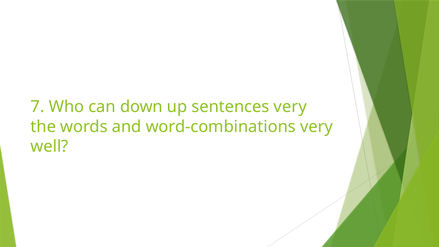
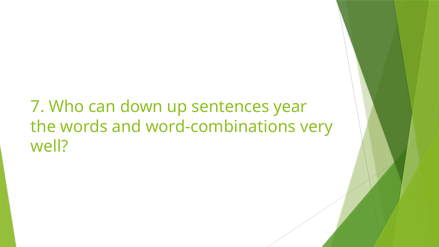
sentences very: very -> year
